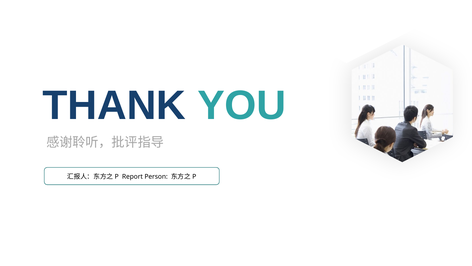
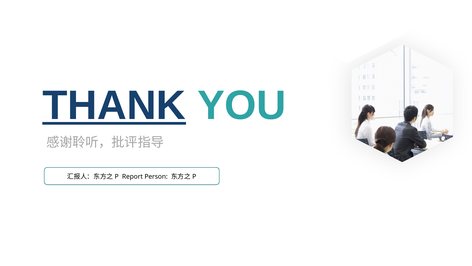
THANK underline: none -> present
